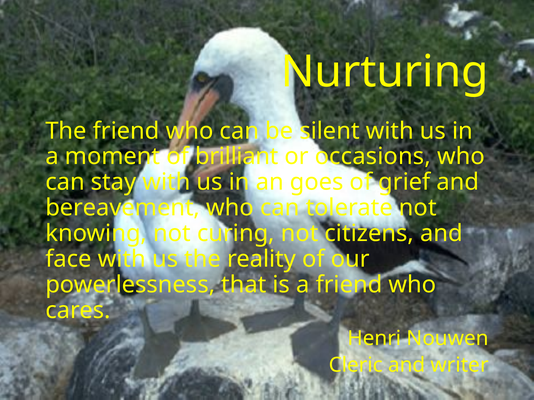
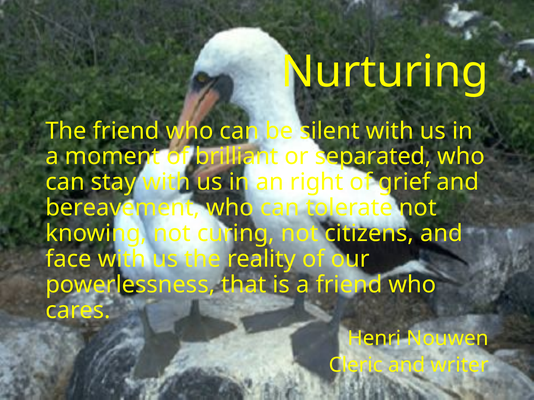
occasions: occasions -> separated
goes: goes -> right
